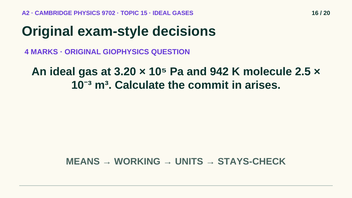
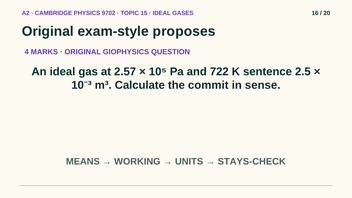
decisions: decisions -> proposes
3.20: 3.20 -> 2.57
942: 942 -> 722
molecule: molecule -> sentence
arises: arises -> sense
